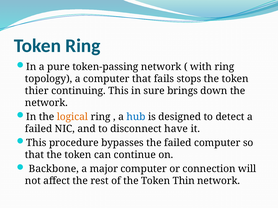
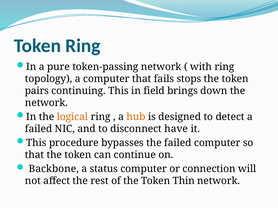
thier: thier -> pairs
sure: sure -> field
hub colour: blue -> orange
major: major -> status
